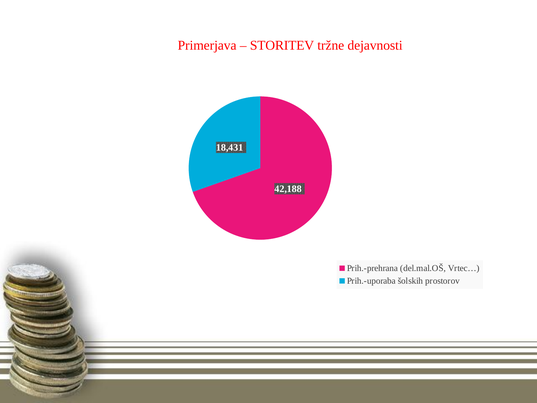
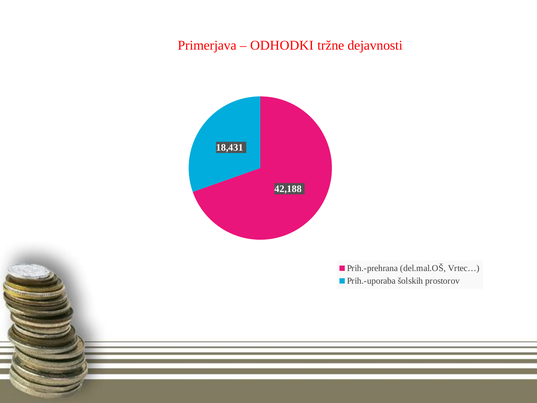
STORITEV: STORITEV -> ODHODKI
